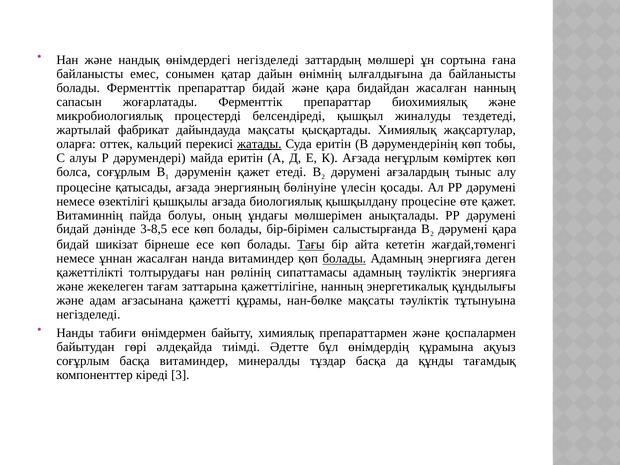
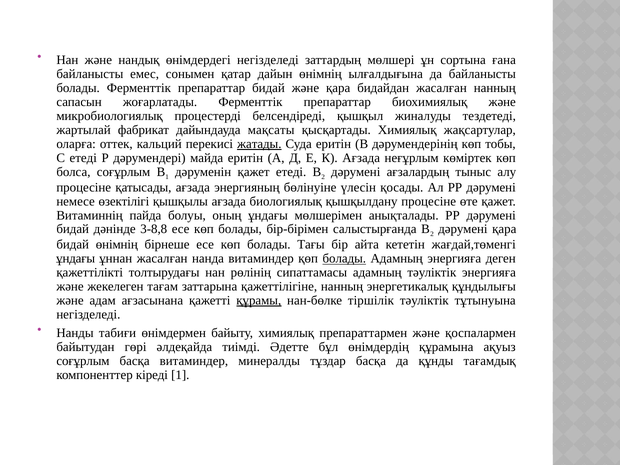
С алуы: алуы -> етеді
3-8,5: 3-8,5 -> 3-8,8
бидай шикізат: шикізат -> өнімнің
Тағы underline: present -> none
немесе at (76, 259): немесе -> ұндағы
құрамы underline: none -> present
нан-бөлке мақсаты: мақсаты -> тіршілік
кіреді 3: 3 -> 1
